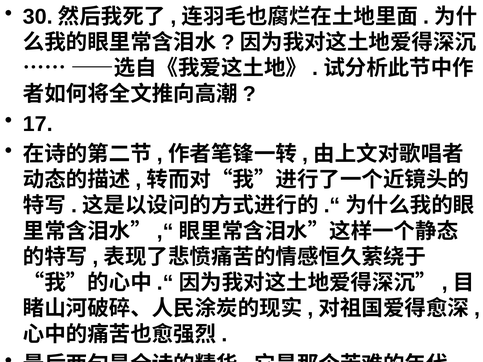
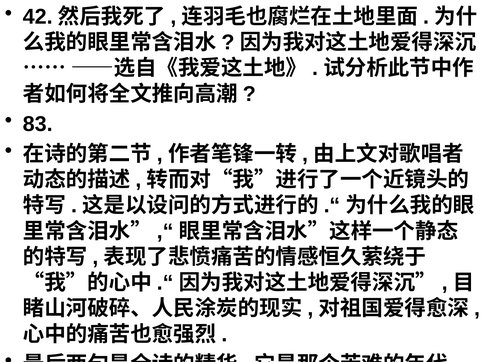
30: 30 -> 42
17: 17 -> 83
